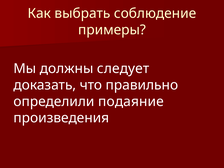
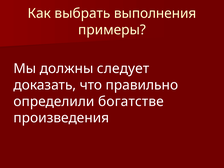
соблюдение: соблюдение -> выполнения
подаяние: подаяние -> богатстве
